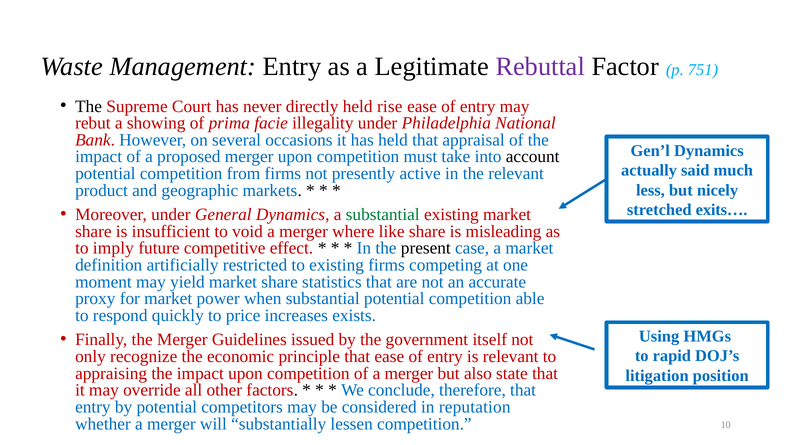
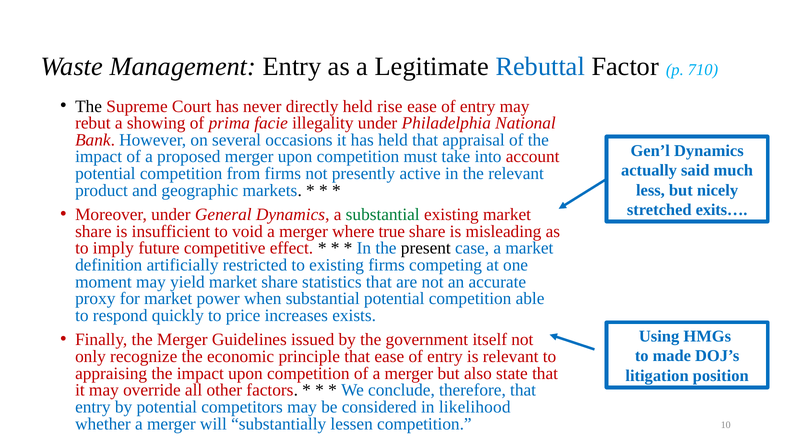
Rebuttal colour: purple -> blue
751: 751 -> 710
account colour: black -> red
like: like -> true
rapid: rapid -> made
reputation: reputation -> likelihood
